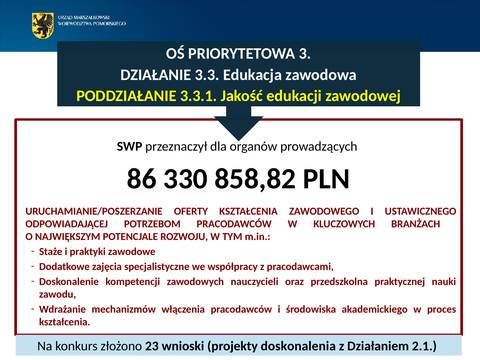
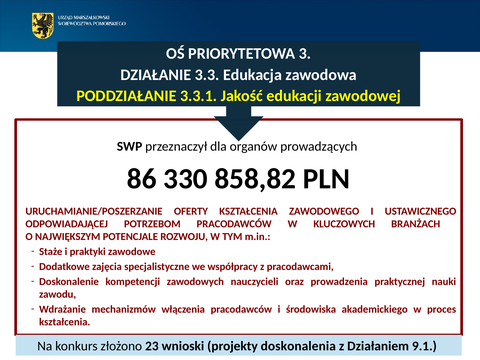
przedszkolna: przedszkolna -> prowadzenia
2.1: 2.1 -> 9.1
